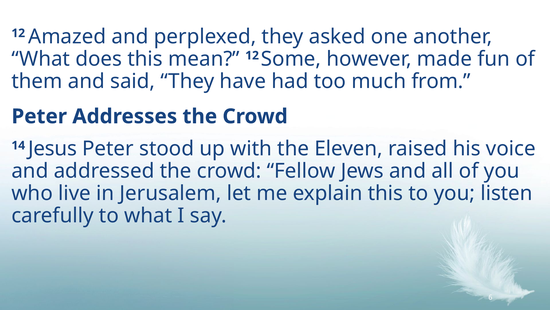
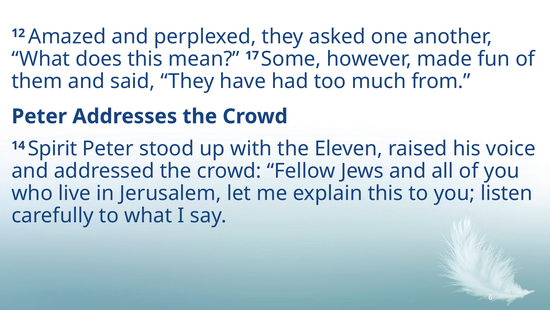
mean 12: 12 -> 17
Jesus: Jesus -> Spirit
